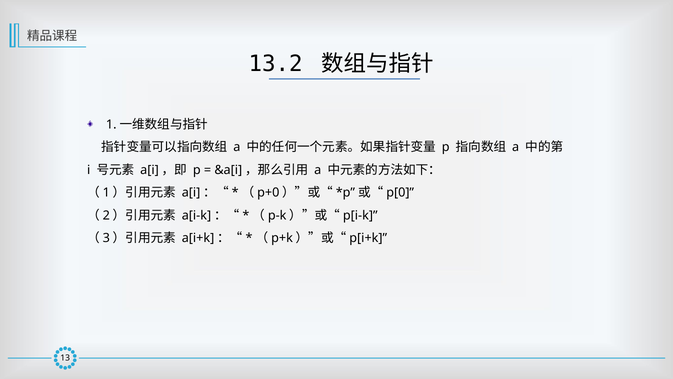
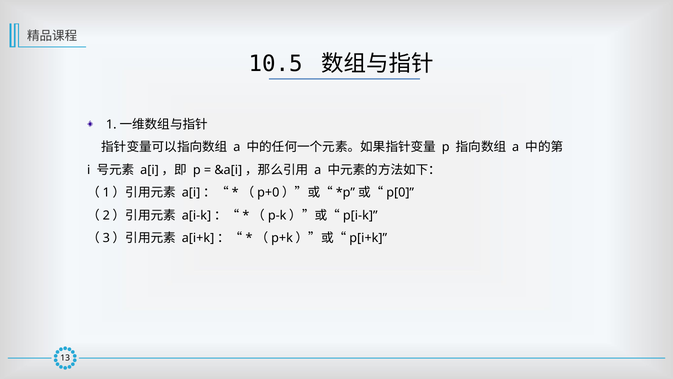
13.2: 13.2 -> 10.5
